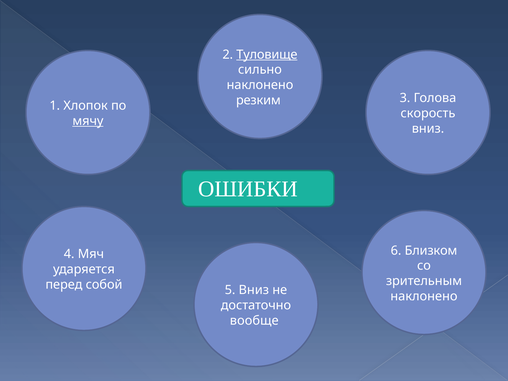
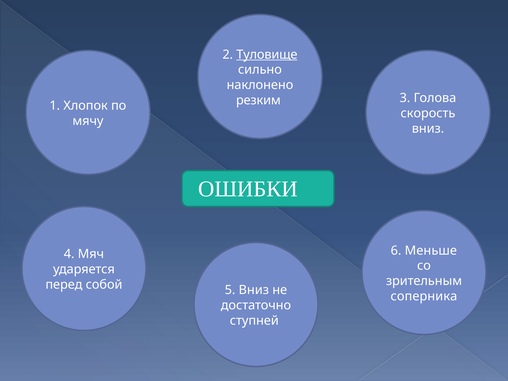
мячу underline: present -> none
Близком: Близком -> Меньше
наклонено at (424, 296): наклонено -> соперника
вообще: вообще -> ступней
